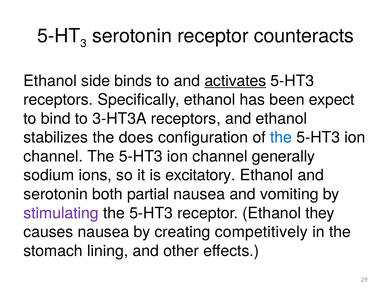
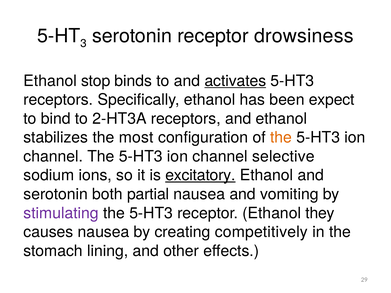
counteracts: counteracts -> drowsiness
side: side -> stop
3-HT3A: 3-HT3A -> 2-HT3A
does: does -> most
the at (281, 138) colour: blue -> orange
generally: generally -> selective
excitatory underline: none -> present
